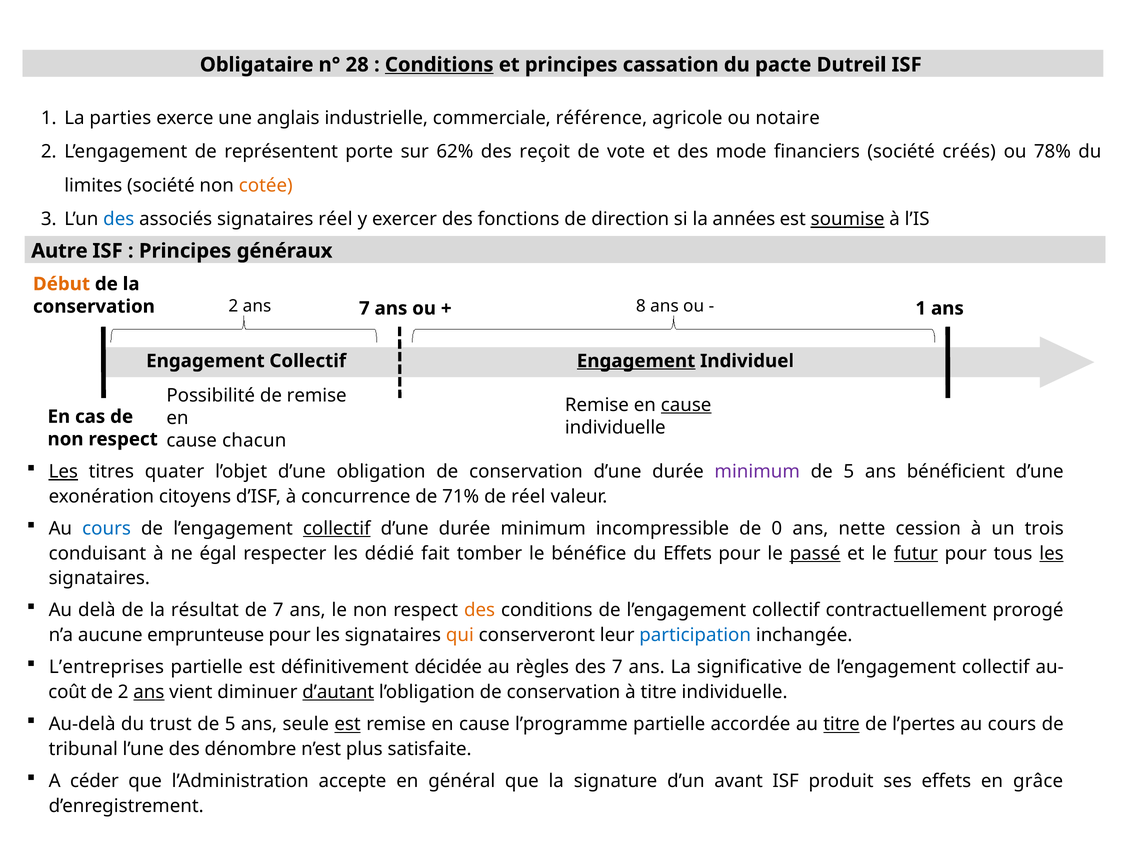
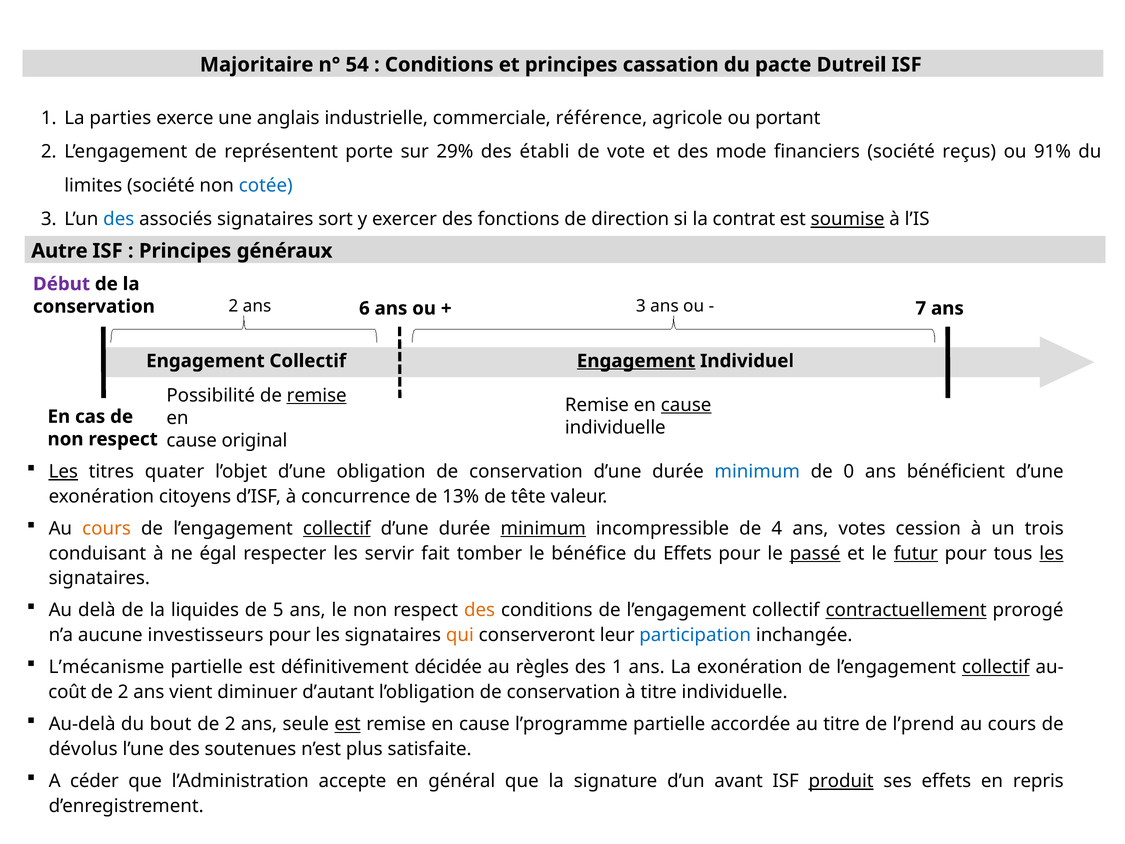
Obligataire: Obligataire -> Majoritaire
28: 28 -> 54
Conditions at (439, 65) underline: present -> none
notaire: notaire -> portant
62%: 62% -> 29%
reçoit: reçoit -> établi
créés: créés -> reçus
78%: 78% -> 91%
cotée colour: orange -> blue
signataires réel: réel -> sort
années: années -> contrat
Début colour: orange -> purple
ans 8: 8 -> 3
conservation 7: 7 -> 6
1 at (921, 308): 1 -> 7
remise at (317, 395) underline: none -> present
chacun: chacun -> original
minimum at (757, 471) colour: purple -> blue
5 at (849, 471): 5 -> 0
71%: 71% -> 13%
de réel: réel -> tête
cours at (107, 528) colour: blue -> orange
minimum at (543, 528) underline: none -> present
0: 0 -> 4
nette: nette -> votes
dédié: dédié -> servir
résultat: résultat -> liquides
de 7: 7 -> 5
contractuellement underline: none -> present
emprunteuse: emprunteuse -> investisseurs
L’entreprises: L’entreprises -> L’mécanisme
des 7: 7 -> 1
La significative: significative -> exonération
collectif at (996, 667) underline: none -> present
ans at (149, 692) underline: present -> none
d’autant underline: present -> none
trust: trust -> bout
5 at (230, 724): 5 -> 2
titre at (842, 724) underline: present -> none
l’pertes: l’pertes -> l’prend
tribunal: tribunal -> dévolus
dénombre: dénombre -> soutenues
produit underline: none -> present
grâce: grâce -> repris
